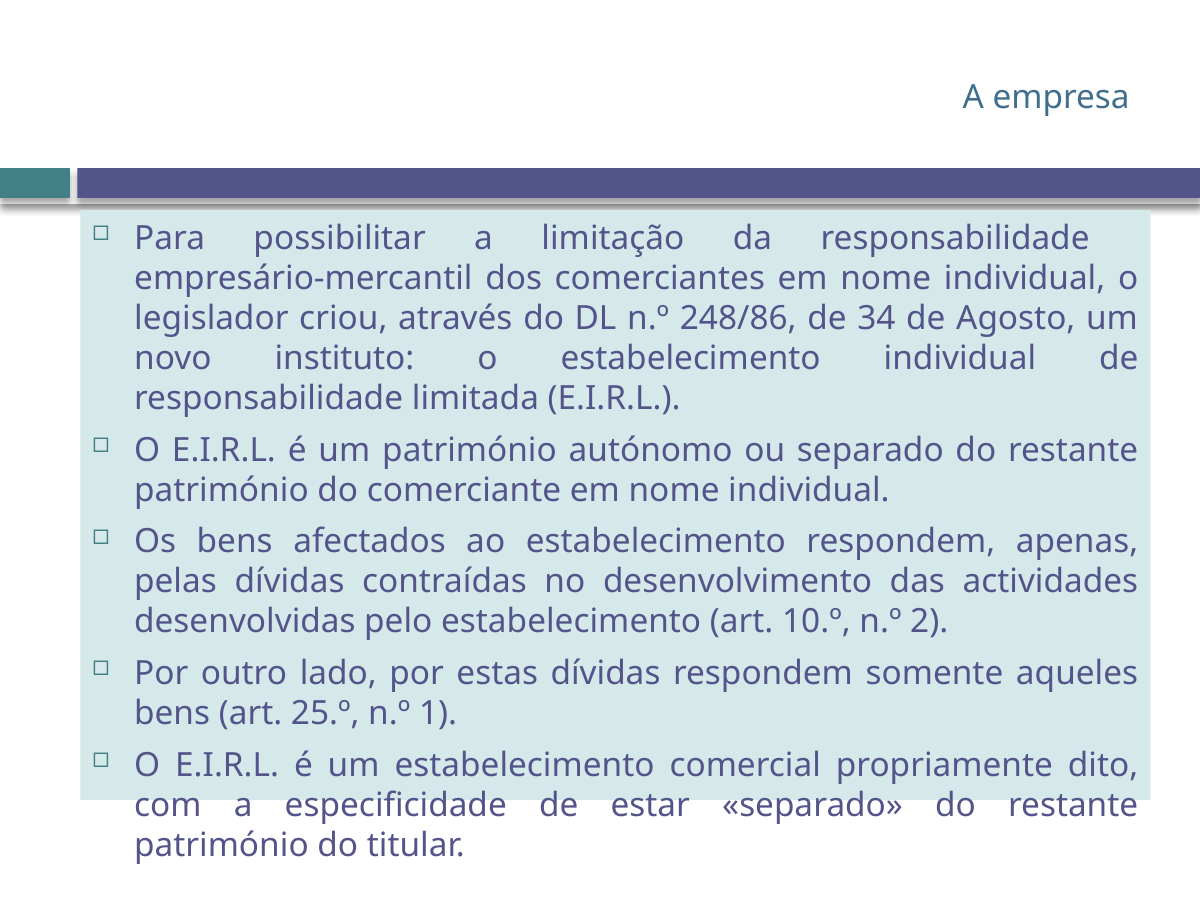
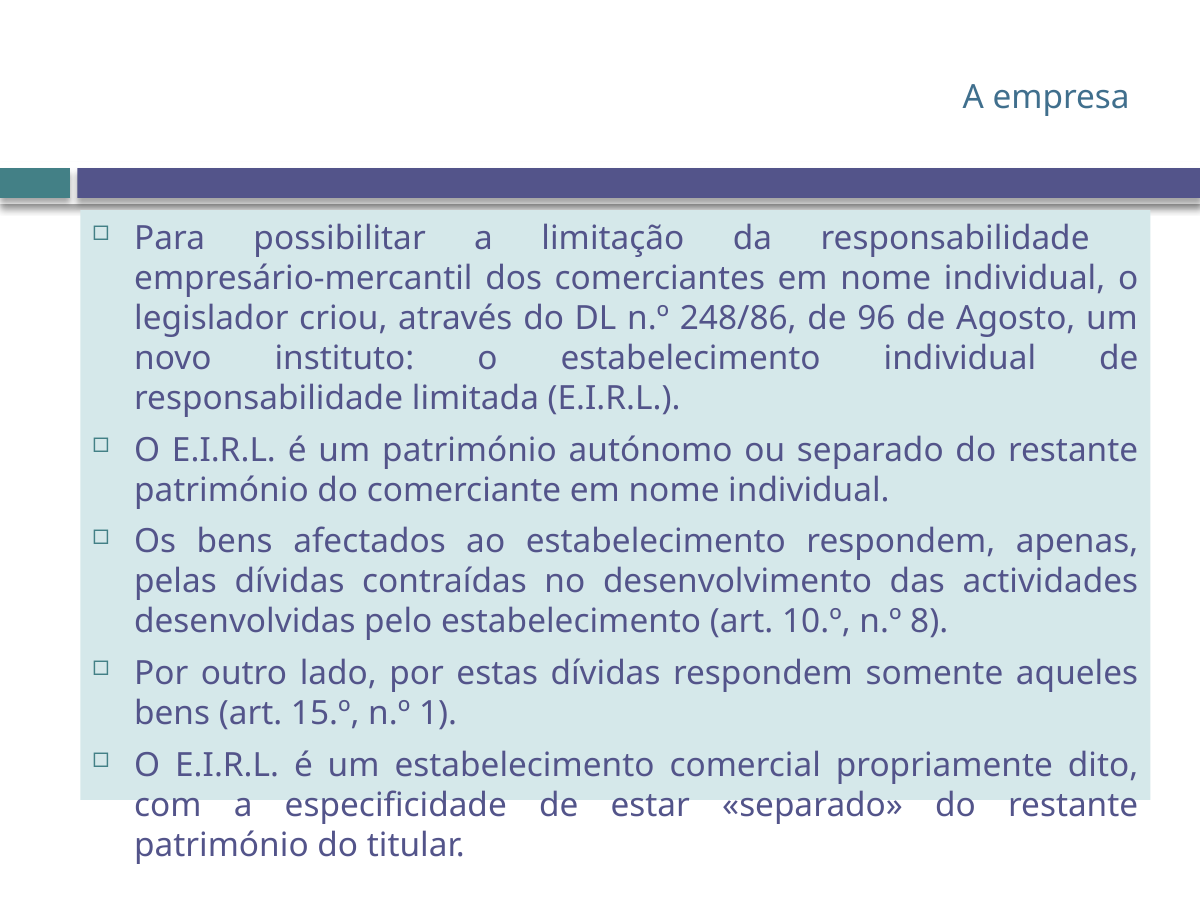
34: 34 -> 96
2: 2 -> 8
25.º: 25.º -> 15.º
